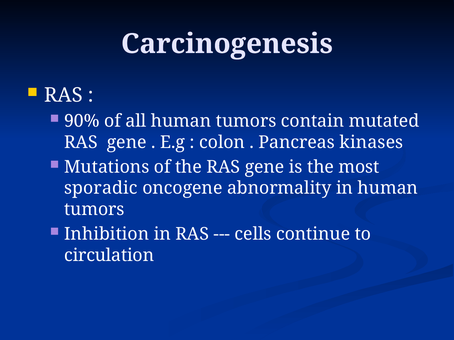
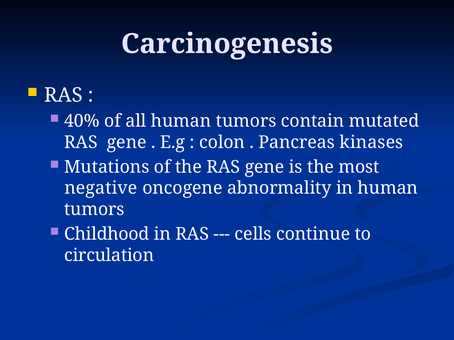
90%: 90% -> 40%
sporadic: sporadic -> negative
Inhibition: Inhibition -> Childhood
